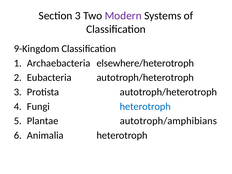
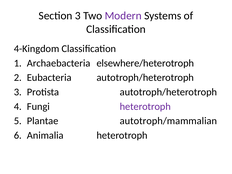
9-Kingdom: 9-Kingdom -> 4-Kingdom
heterotroph at (145, 106) colour: blue -> purple
autotroph/amphibians: autotroph/amphibians -> autotroph/mammalian
